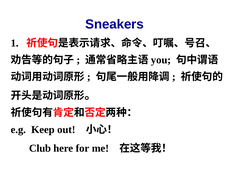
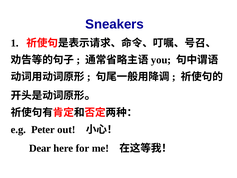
Keep: Keep -> Peter
Club: Club -> Dear
